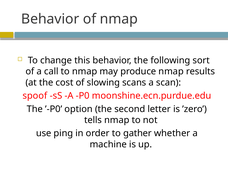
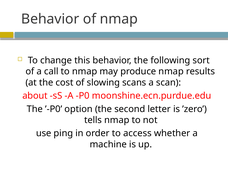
spoof: spoof -> about
gather: gather -> access
